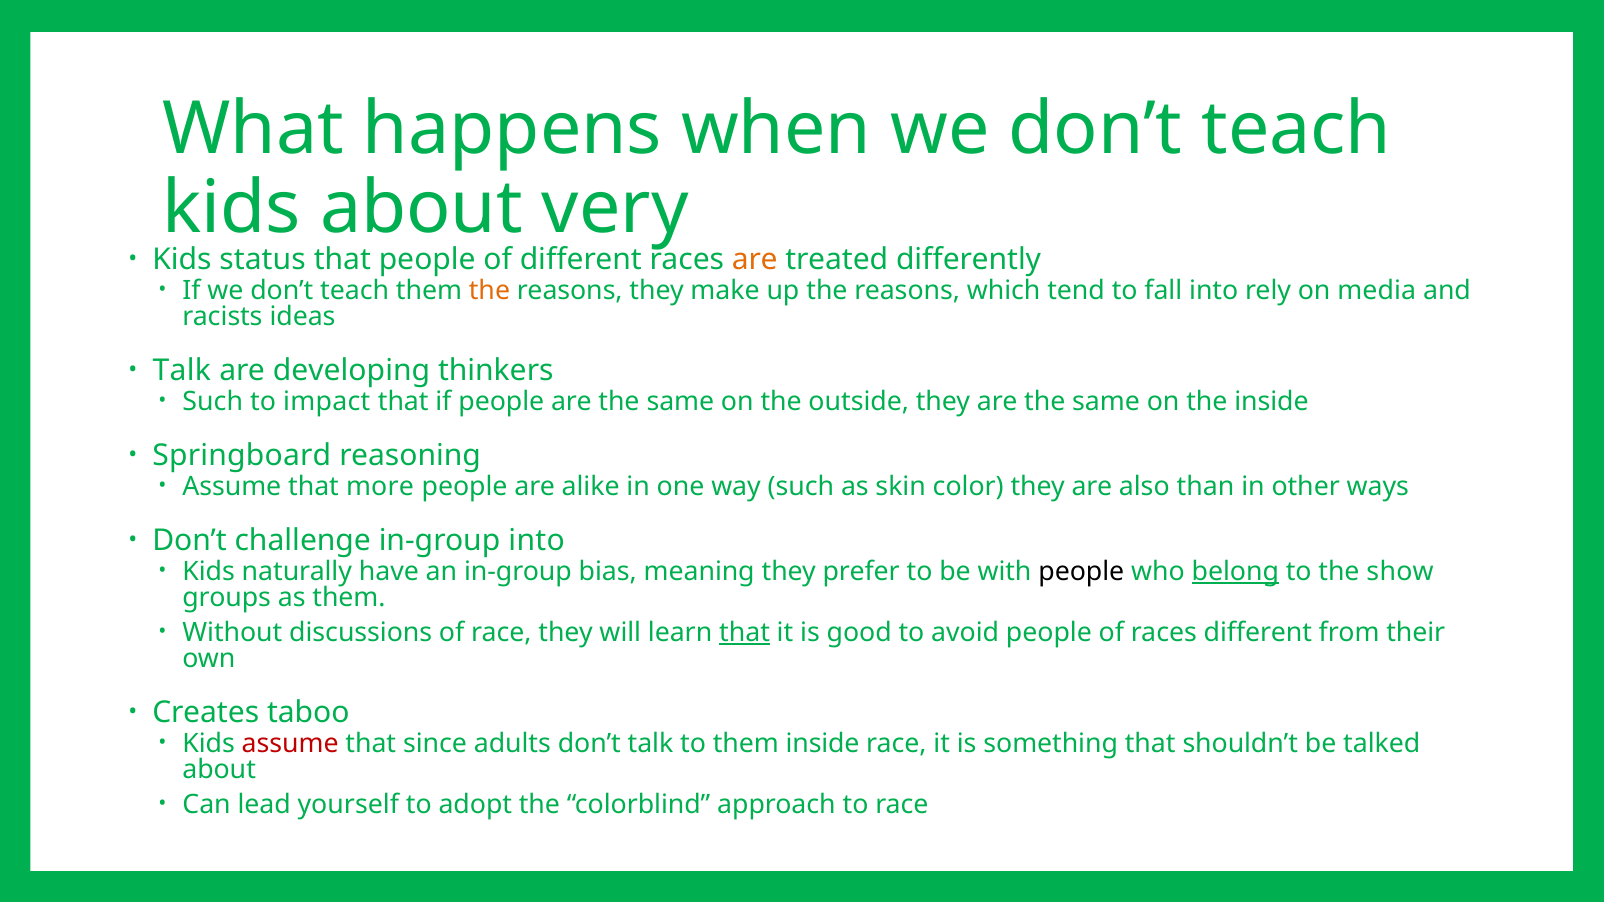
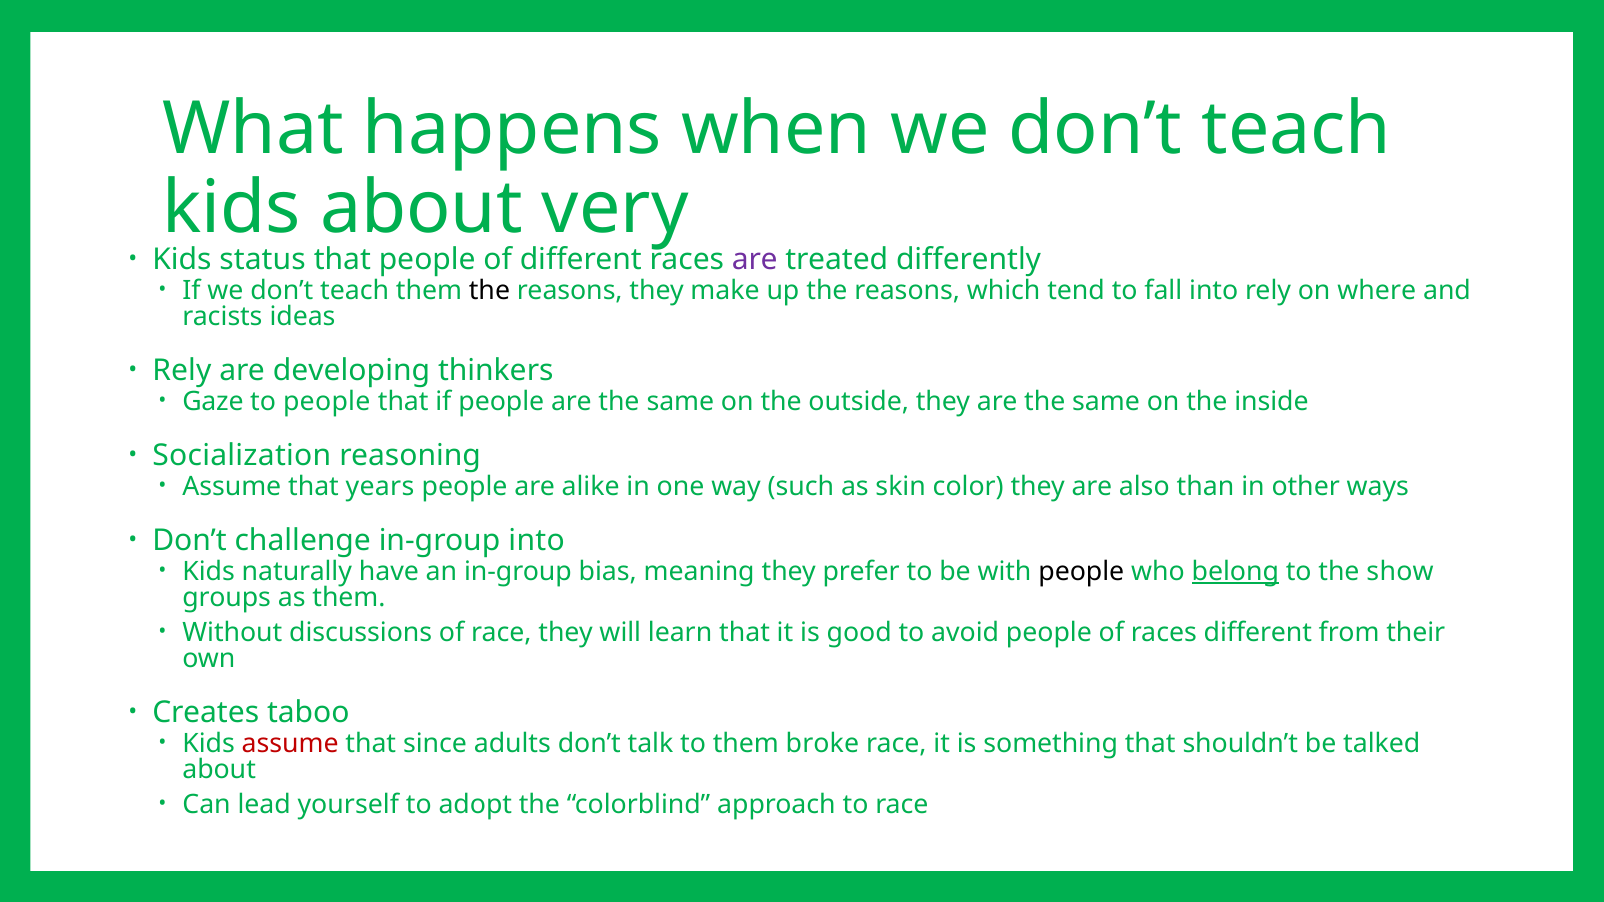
are at (755, 260) colour: orange -> purple
the at (489, 290) colour: orange -> black
media: media -> where
Talk at (182, 371): Talk -> Rely
Such at (213, 401): Such -> Gaze
to impact: impact -> people
Springboard: Springboard -> Socialization
more: more -> years
that at (745, 633) underline: present -> none
them inside: inside -> broke
